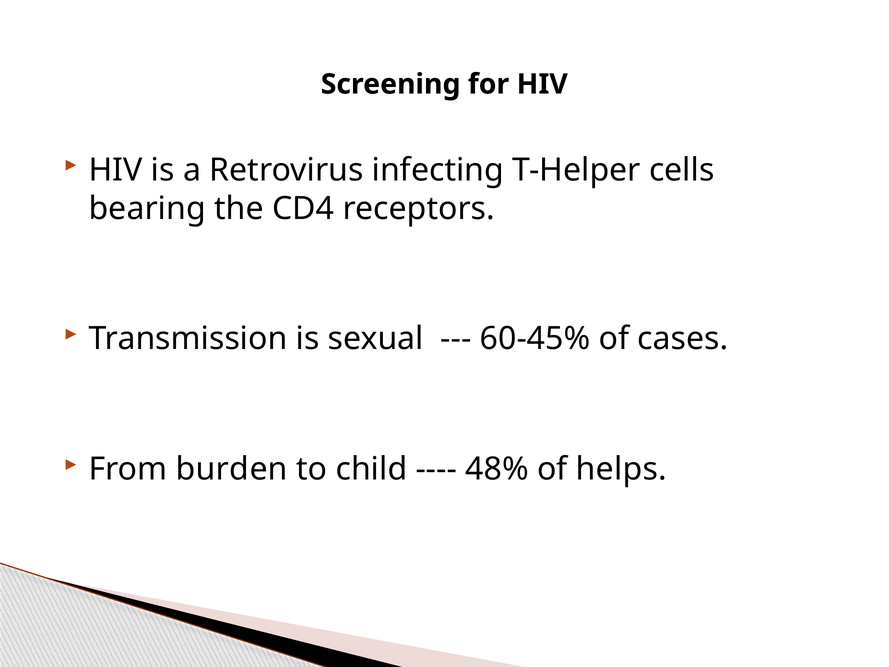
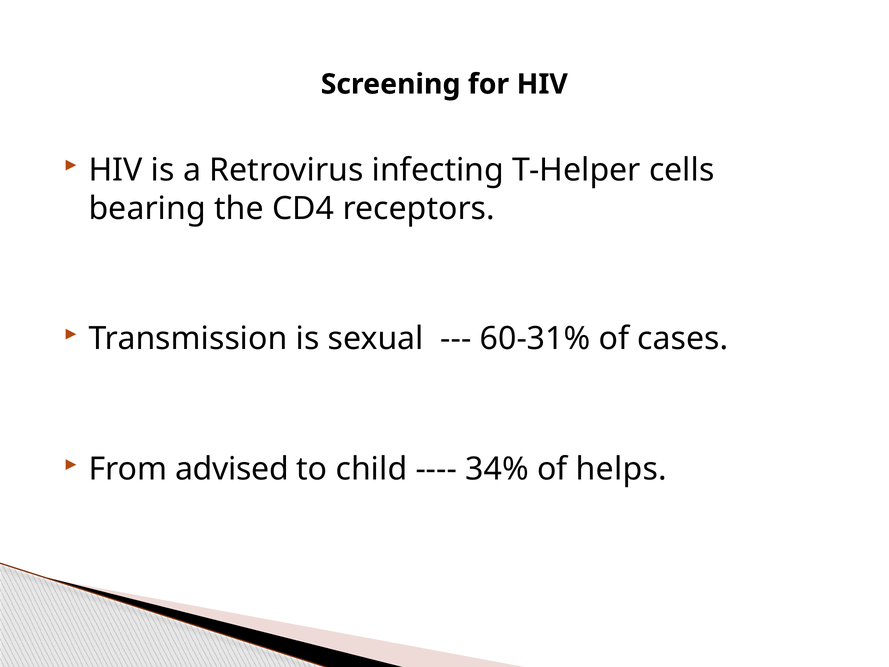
60-45%: 60-45% -> 60-31%
burden: burden -> advised
48%: 48% -> 34%
